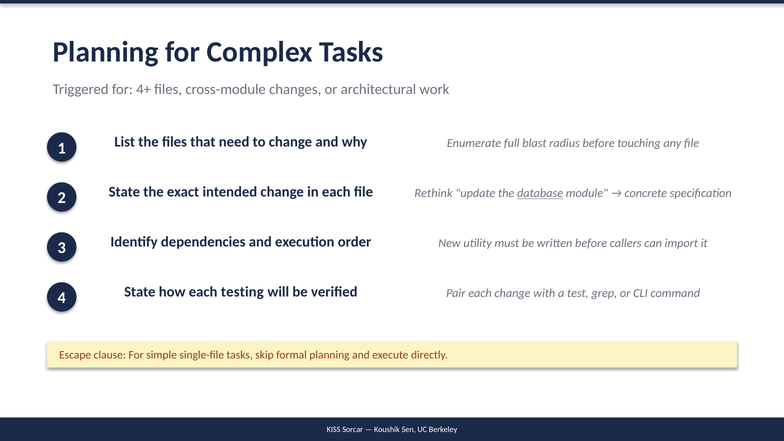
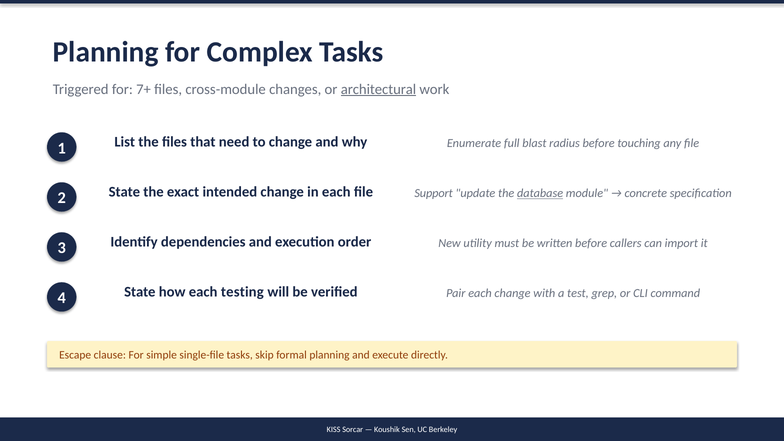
4+: 4+ -> 7+
architectural underline: none -> present
Rethink: Rethink -> Support
